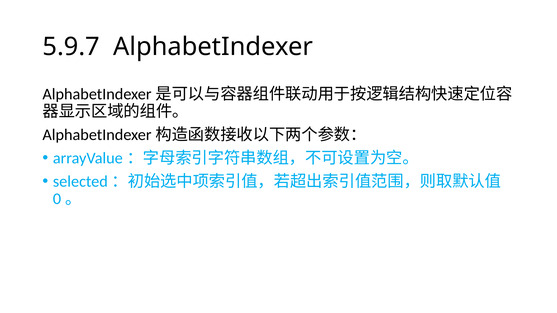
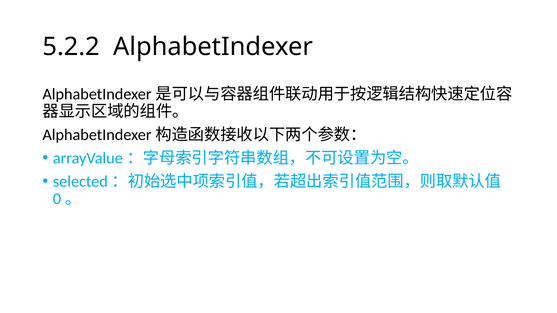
5.9.7: 5.9.7 -> 5.2.2
